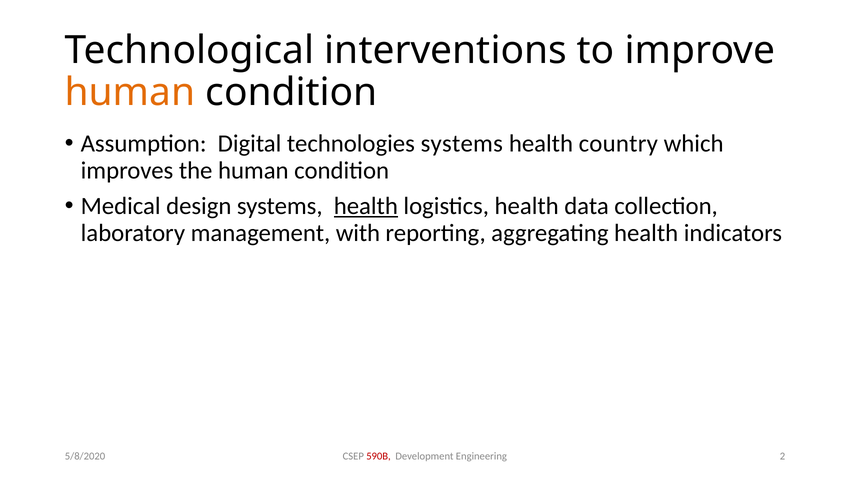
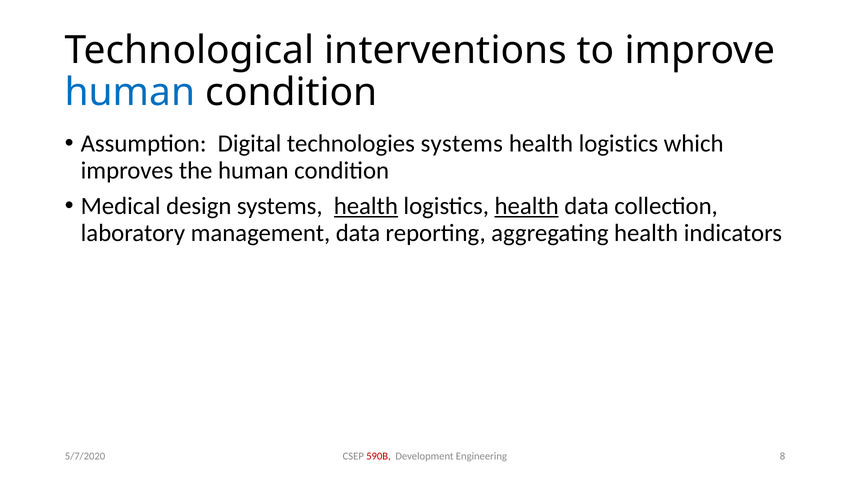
human at (130, 92) colour: orange -> blue
country at (618, 144): country -> logistics
health at (527, 206) underline: none -> present
management with: with -> data
2: 2 -> 8
5/8/2020: 5/8/2020 -> 5/7/2020
